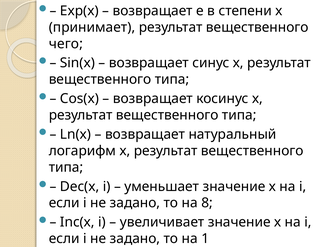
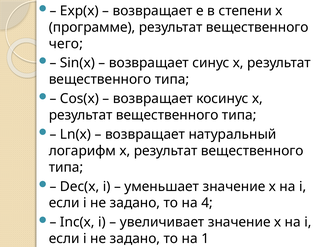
принимает: принимает -> программе
8: 8 -> 4
